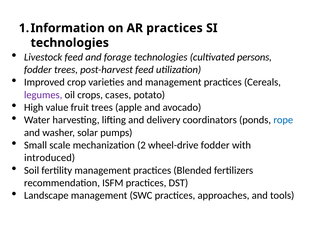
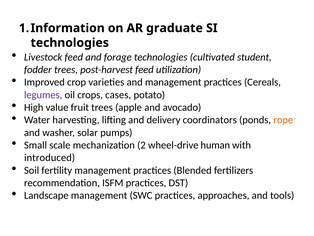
AR practices: practices -> graduate
persons: persons -> student
rope colour: blue -> orange
wheel-drive fodder: fodder -> human
